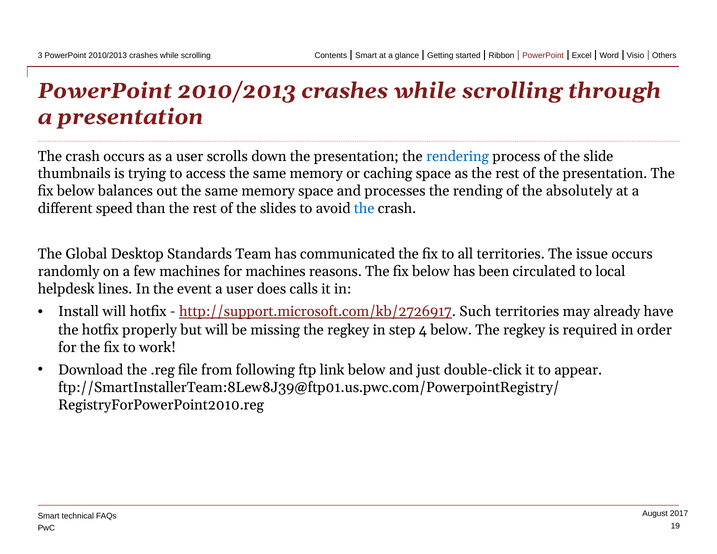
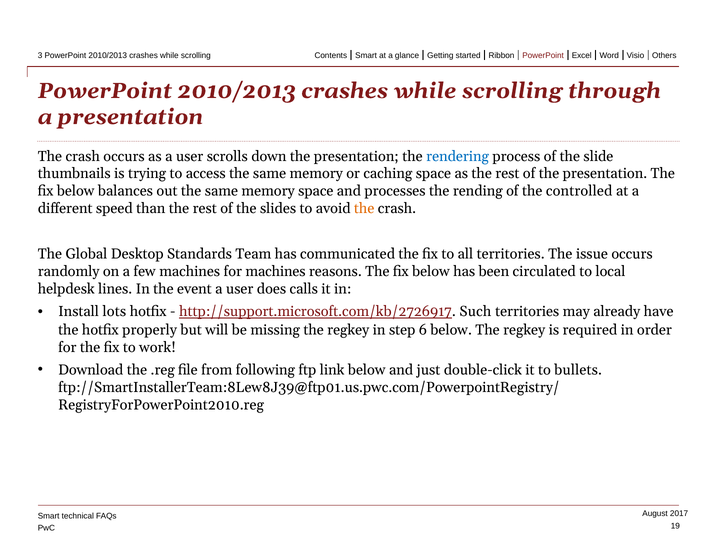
absolutely: absolutely -> controlled
the at (364, 208) colour: blue -> orange
Install will: will -> lots
4: 4 -> 6
appear: appear -> bullets
